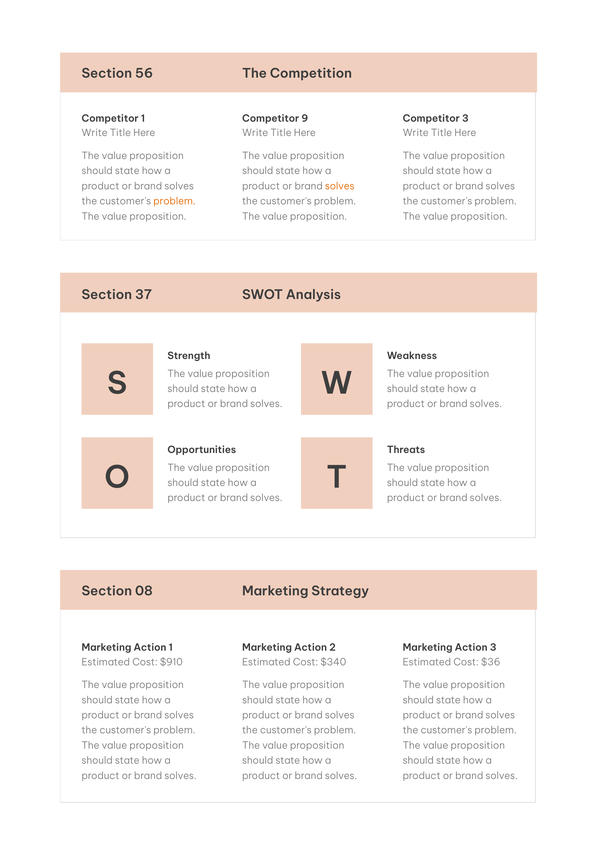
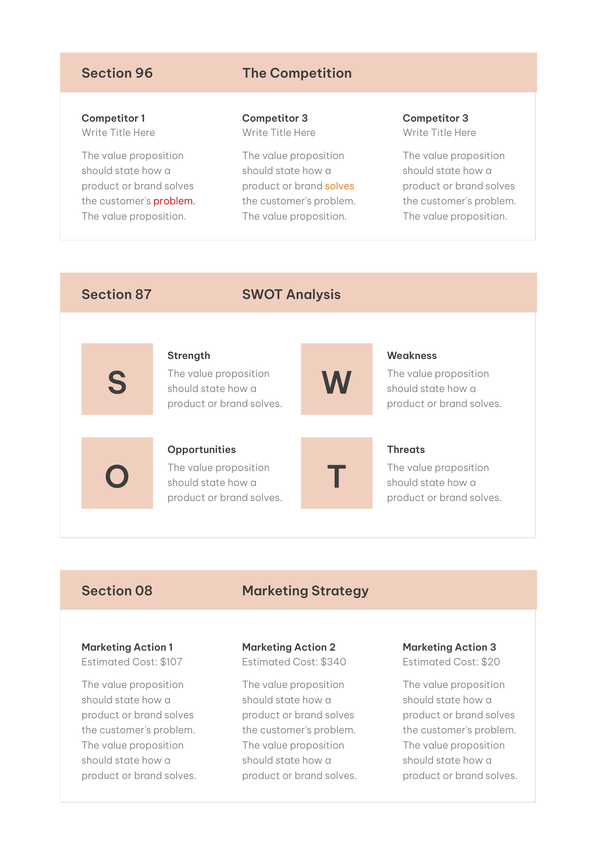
56: 56 -> 96
9 at (305, 119): 9 -> 3
problem at (174, 201) colour: orange -> red
37: 37 -> 87
$910: $910 -> $107
$36: $36 -> $20
